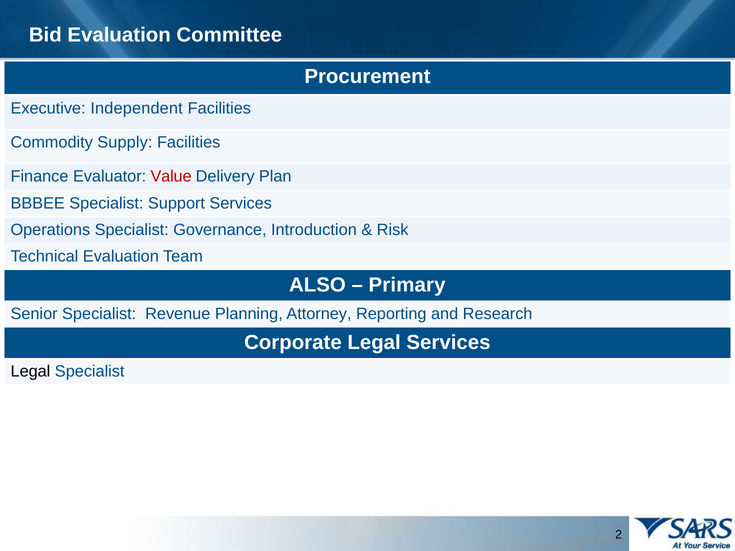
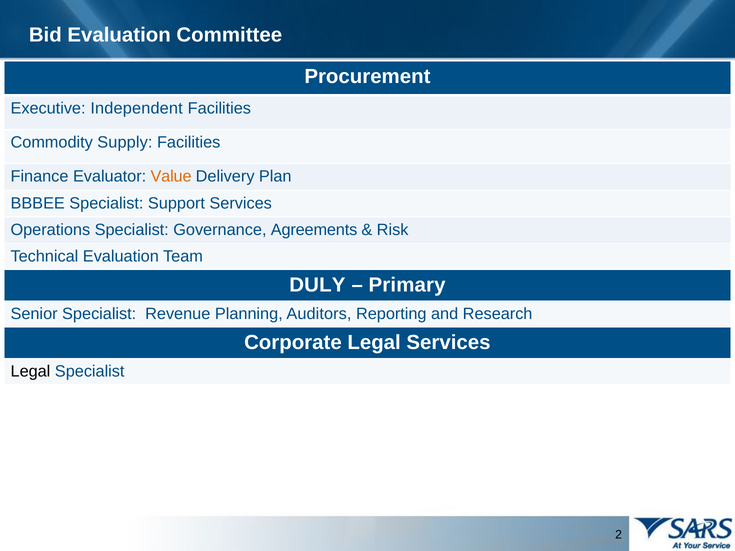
Value colour: red -> orange
Introduction: Introduction -> Agreements
ALSO: ALSO -> DULY
Attorney: Attorney -> Auditors
